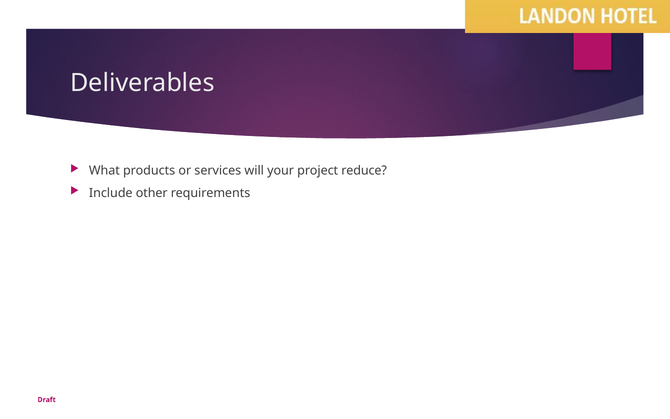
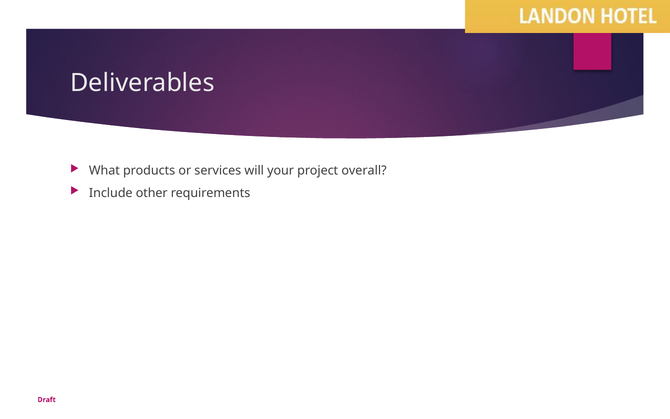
reduce: reduce -> overall
